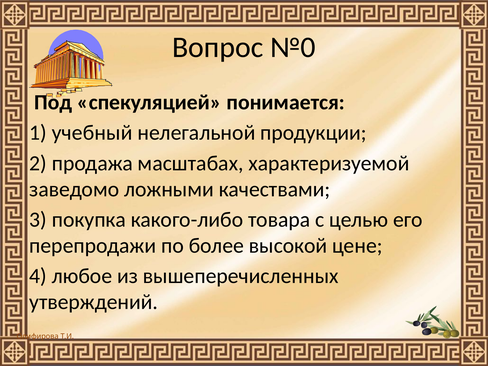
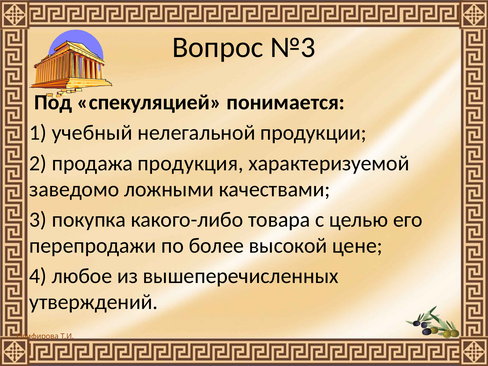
№0: №0 -> №3
масштабах: масштабах -> продукция
